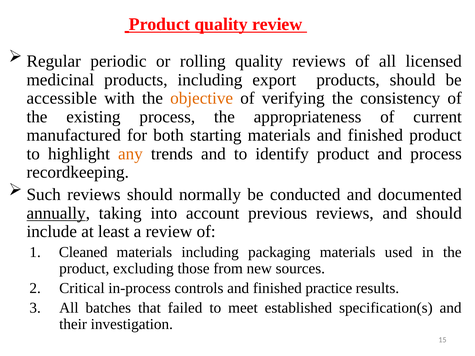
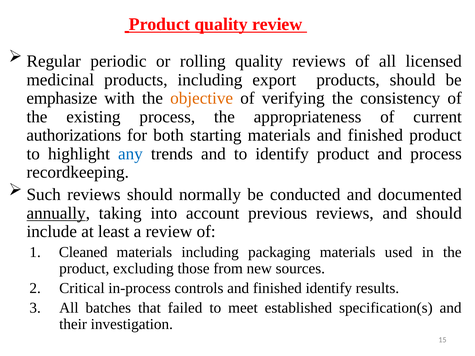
accessible: accessible -> emphasize
manufactured: manufactured -> authorizations
any colour: orange -> blue
finished practice: practice -> identify
